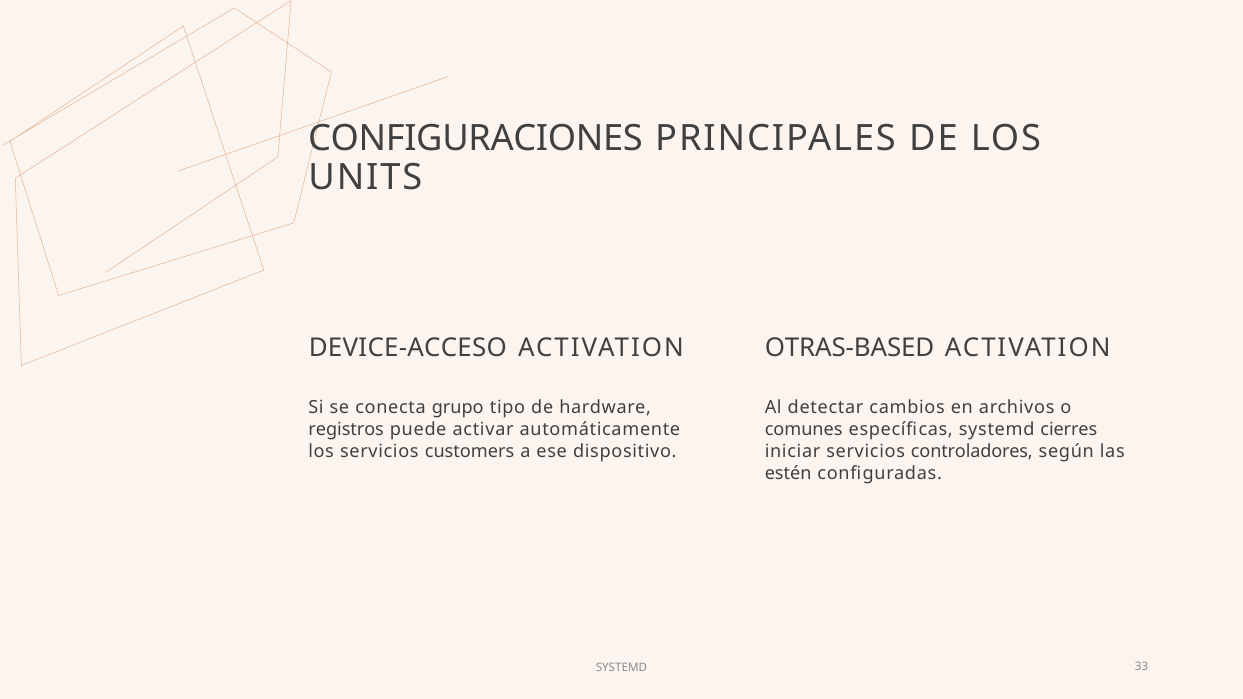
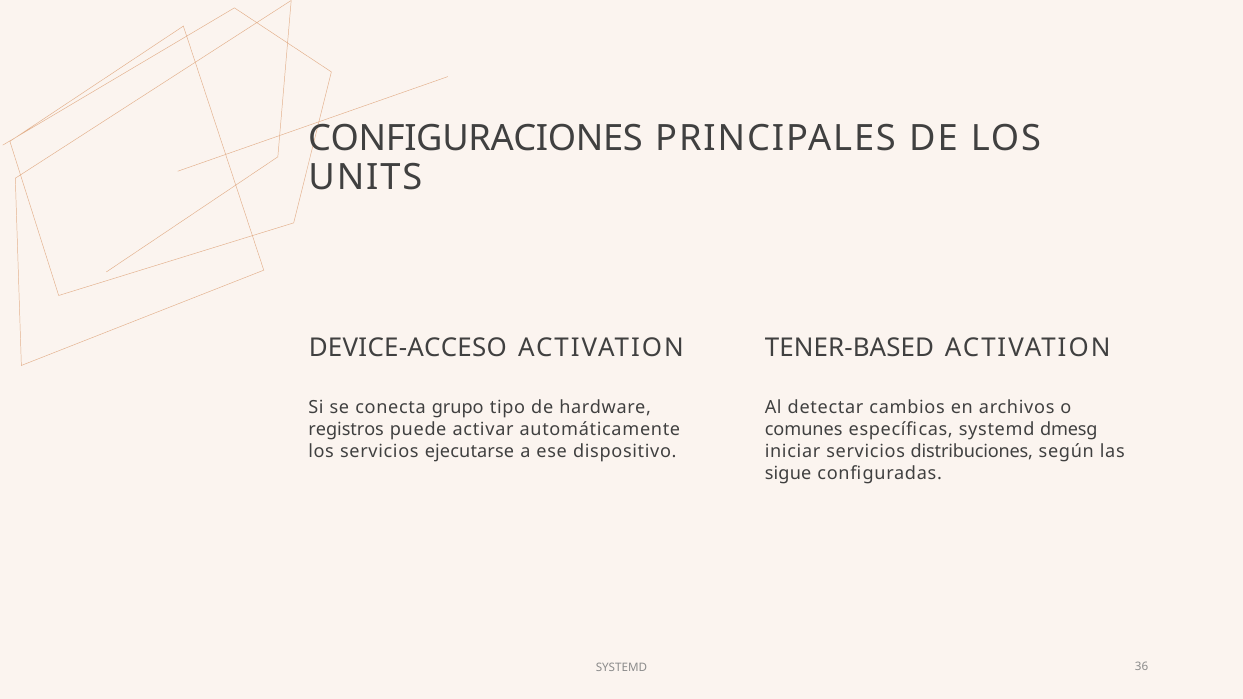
OTRAS-BASED: OTRAS-BASED -> TENER-BASED
cierres: cierres -> dmesg
customers: customers -> ejecutarse
controladores: controladores -> distribuciones
estén: estén -> sigue
33: 33 -> 36
